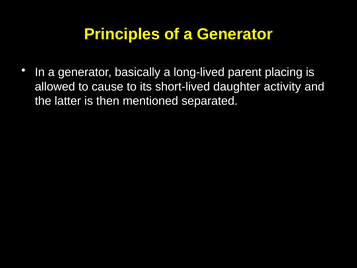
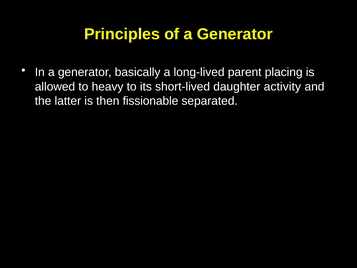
cause: cause -> heavy
mentioned: mentioned -> fissionable
